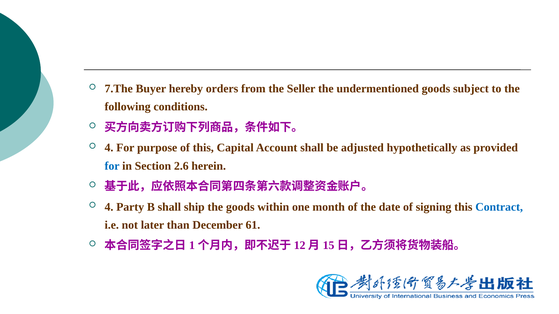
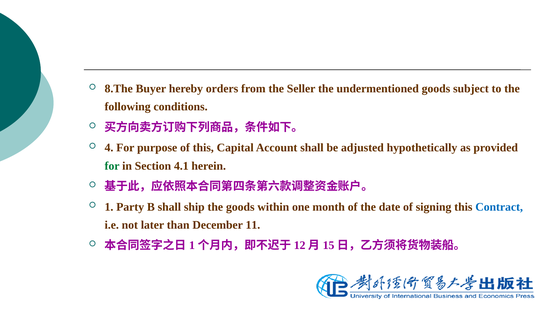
7.The: 7.The -> 8.The
for at (112, 166) colour: blue -> green
2.6: 2.6 -> 4.1
4 at (109, 207): 4 -> 1
61: 61 -> 11
